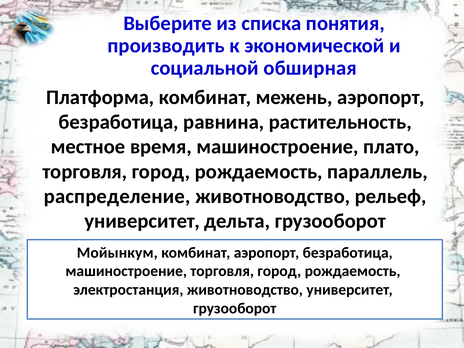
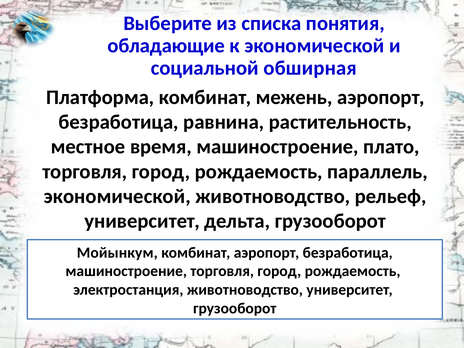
производить: производить -> обладающие
распределение at (117, 196): распределение -> экономической
